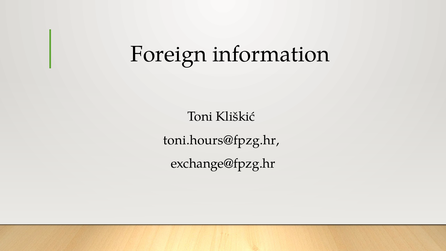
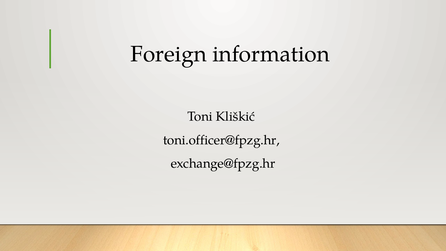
toni.hours@fpzg.hr: toni.hours@fpzg.hr -> toni.officer@fpzg.hr
